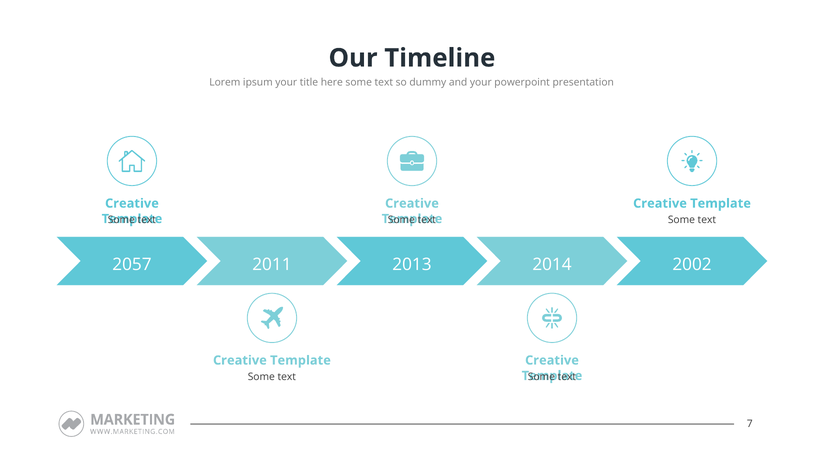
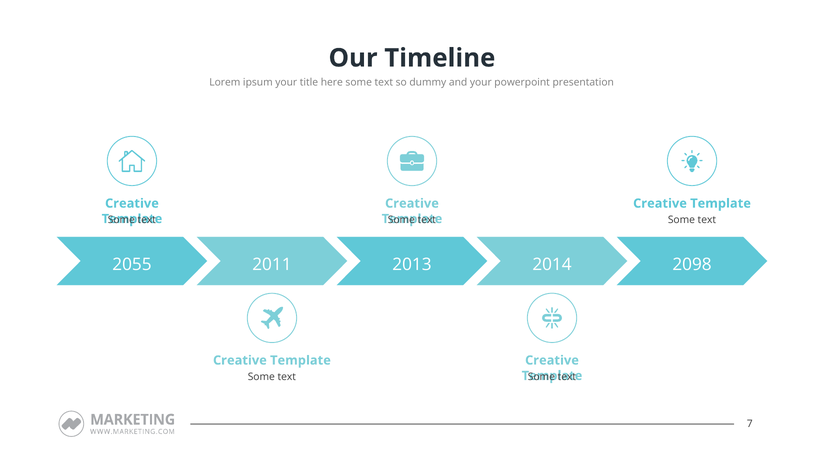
2057: 2057 -> 2055
2002: 2002 -> 2098
